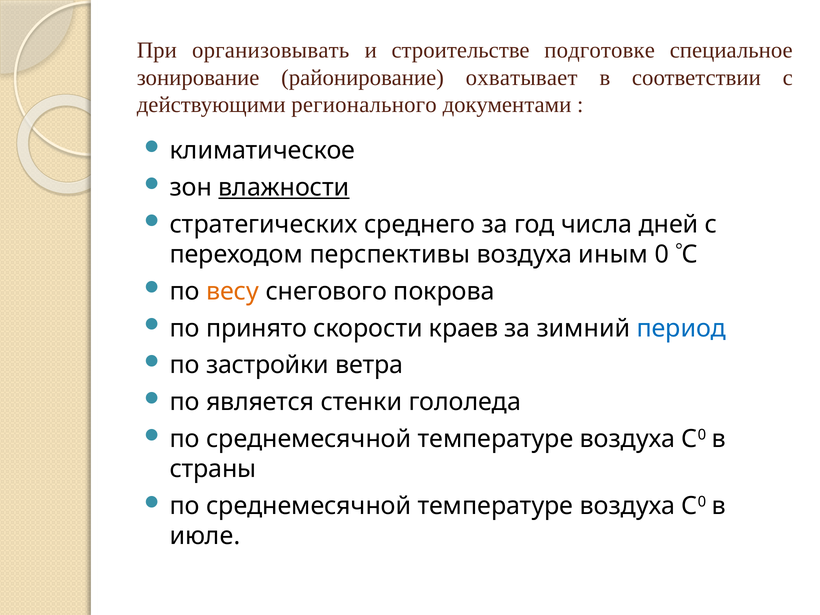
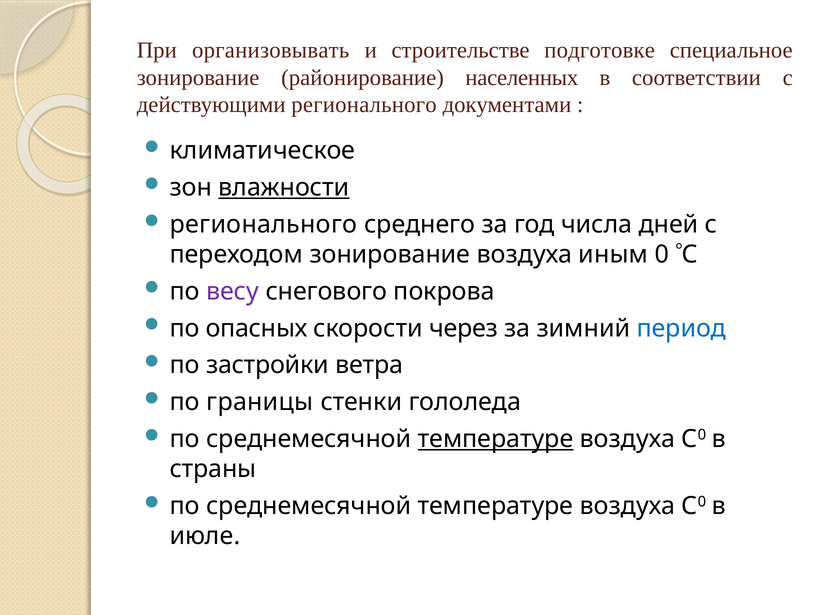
охватывает: охватывает -> населенных
стратегических at (264, 224): стратегических -> регионального
переходом перспективы: перспективы -> зонирование
весу colour: orange -> purple
принято: принято -> опасных
краев: краев -> через
является: является -> границы
температуре at (496, 439) underline: none -> present
